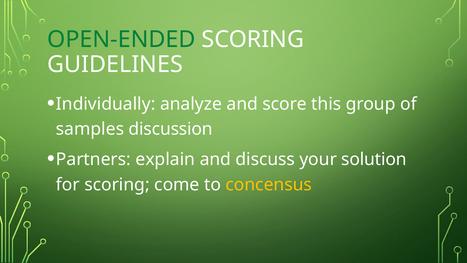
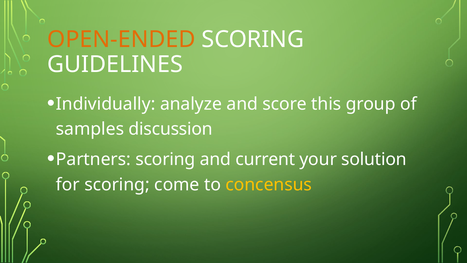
OPEN-ENDED colour: green -> orange
Partners explain: explain -> scoring
discuss: discuss -> current
